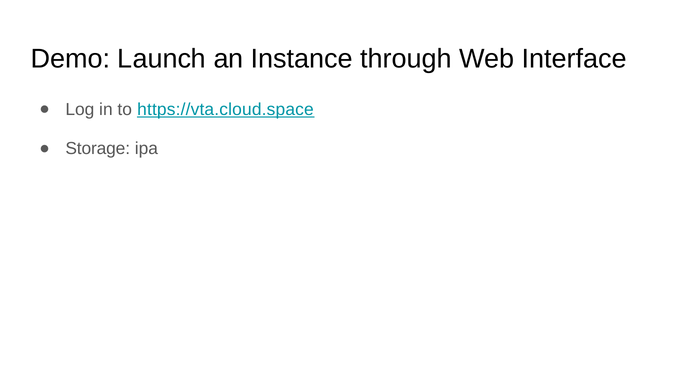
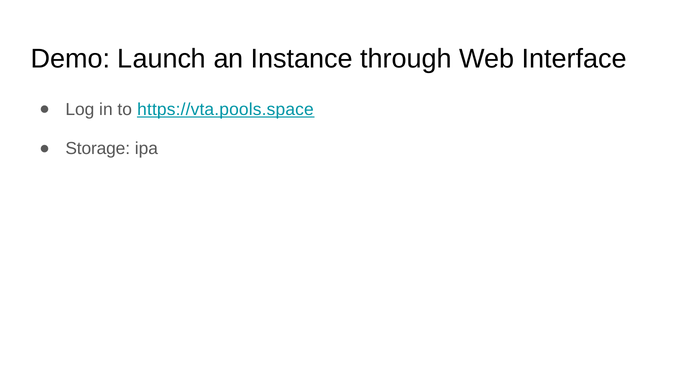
https://vta.cloud.space: https://vta.cloud.space -> https://vta.pools.space
